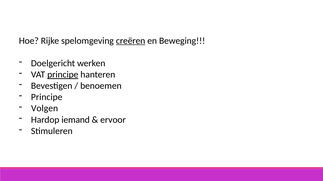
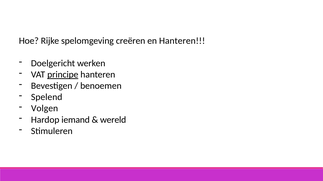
creëren underline: present -> none
en Beweging: Beweging -> Hanteren
Principe at (47, 97): Principe -> Spelend
ervoor: ervoor -> wereld
